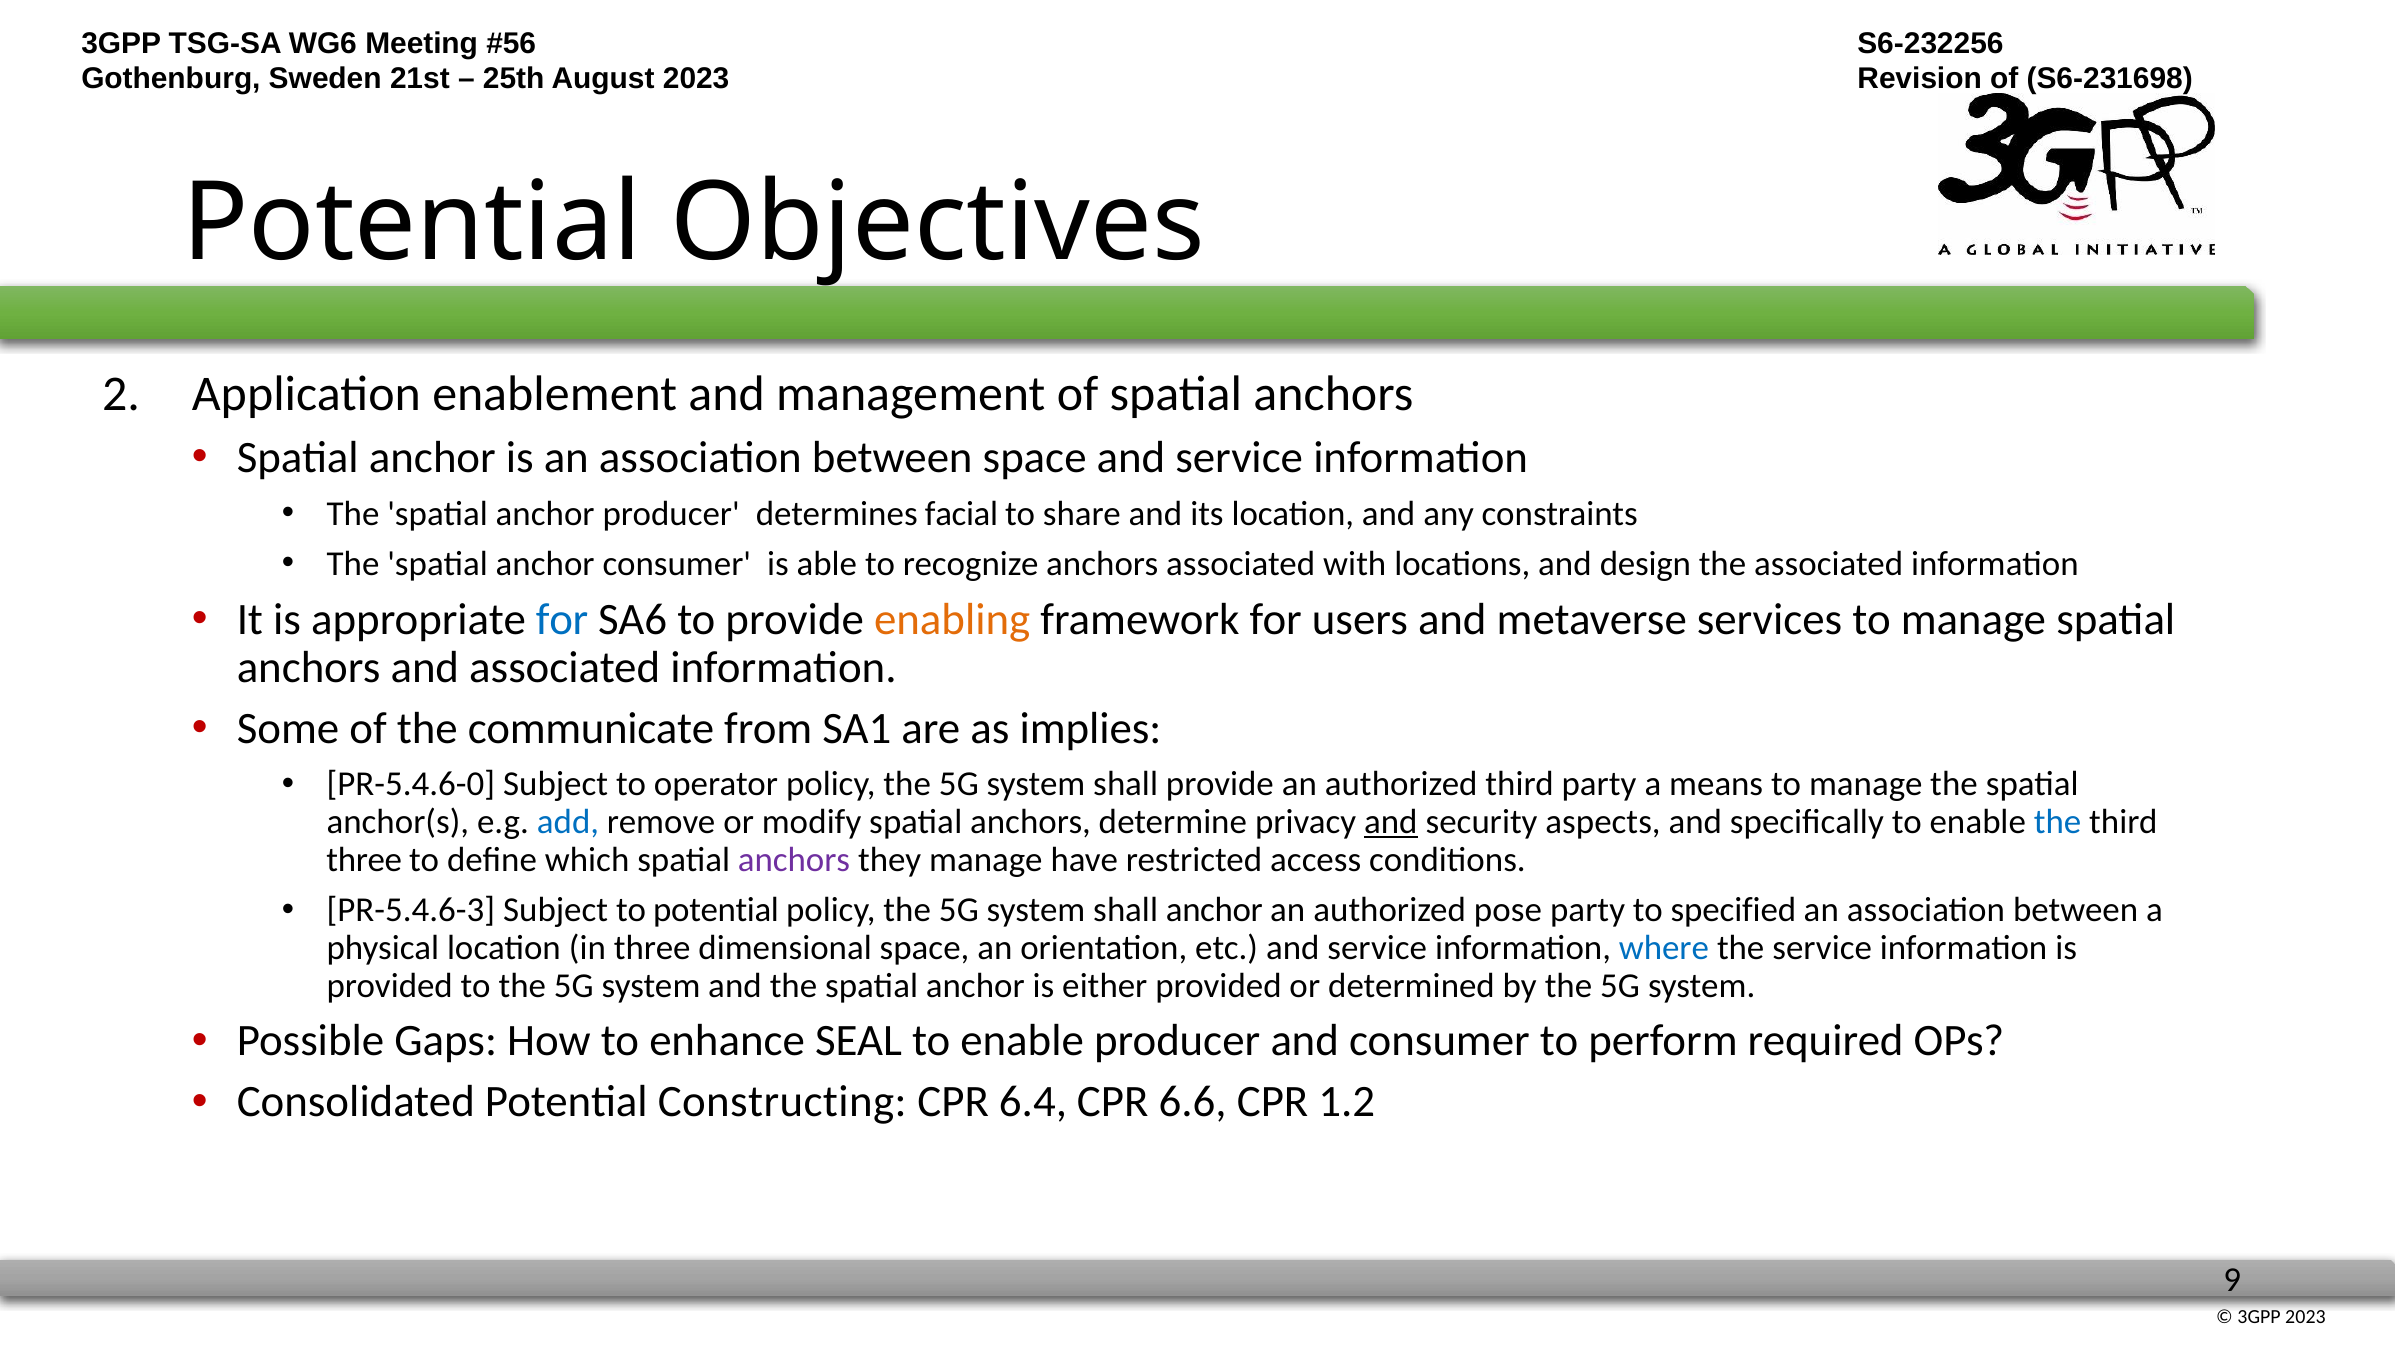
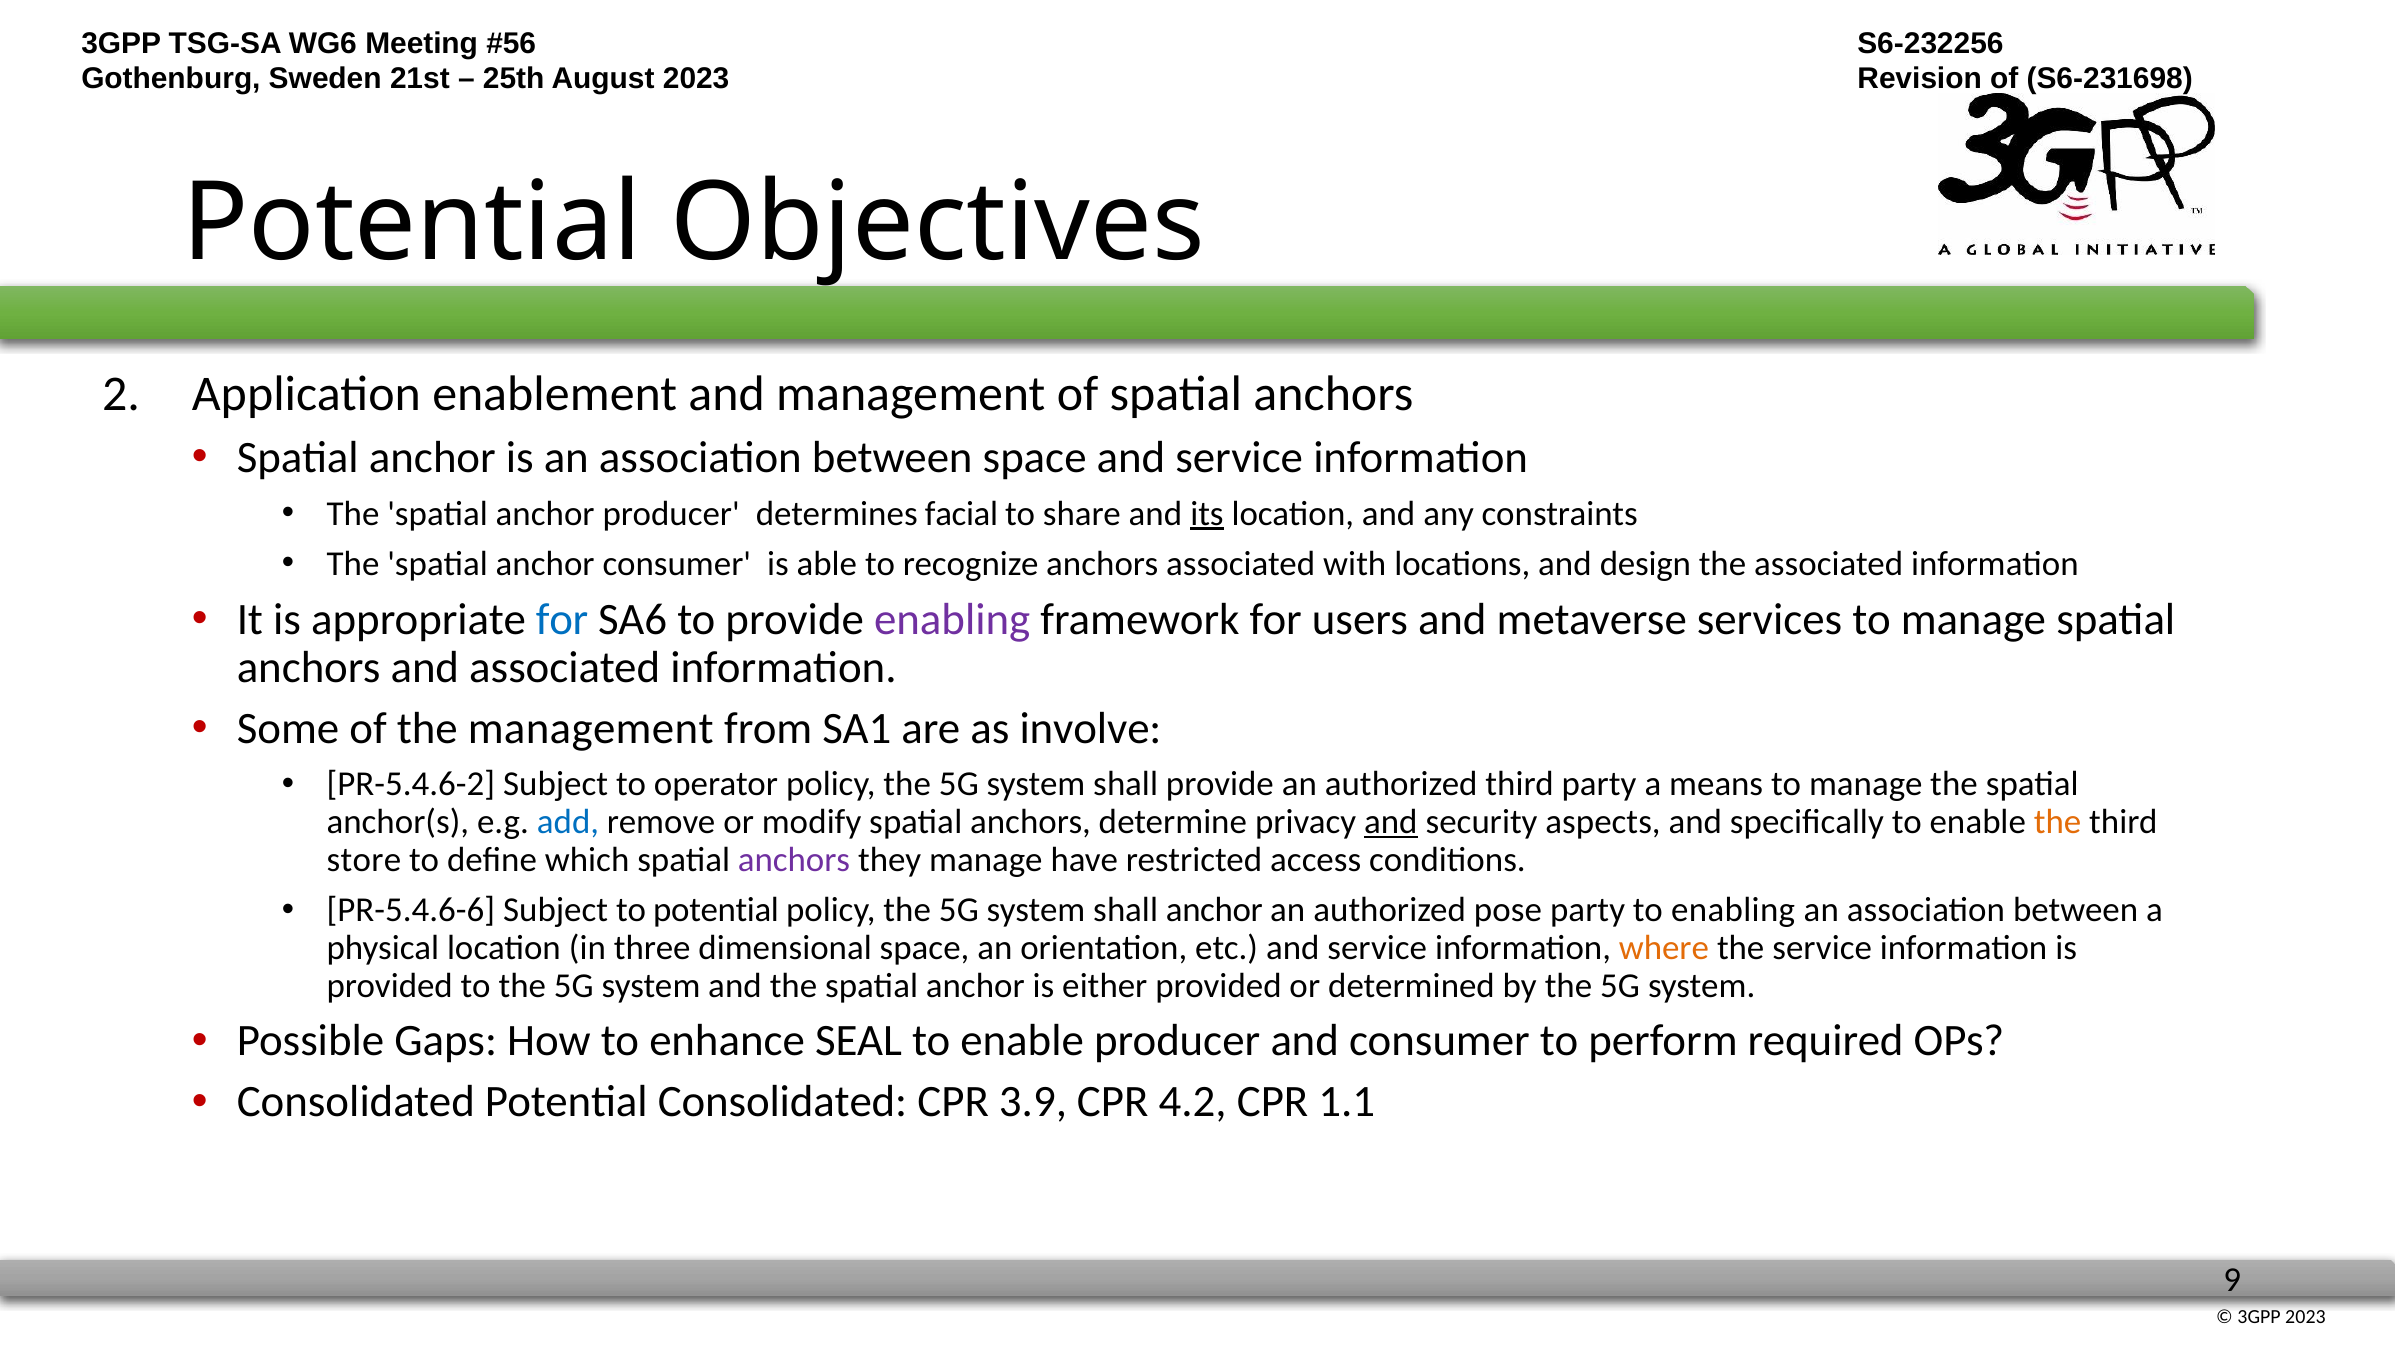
its underline: none -> present
enabling at (952, 619) colour: orange -> purple
the communicate: communicate -> management
implies: implies -> involve
PR-5.4.6-0: PR-5.4.6-0 -> PR-5.4.6-2
the at (2058, 822) colour: blue -> orange
three at (364, 860): three -> store
PR-5.4.6-3: PR-5.4.6-3 -> PR-5.4.6-6
to specified: specified -> enabling
where colour: blue -> orange
Potential Constructing: Constructing -> Consolidated
6.4: 6.4 -> 3.9
6.6: 6.6 -> 4.2
1.2: 1.2 -> 1.1
